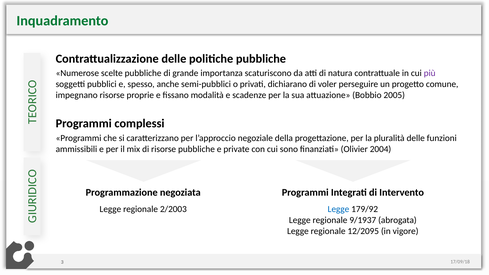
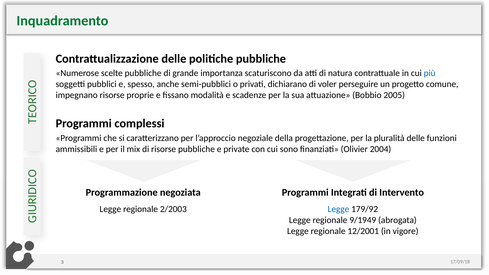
più colour: purple -> blue
9/1937: 9/1937 -> 9/1949
12/2095: 12/2095 -> 12/2001
